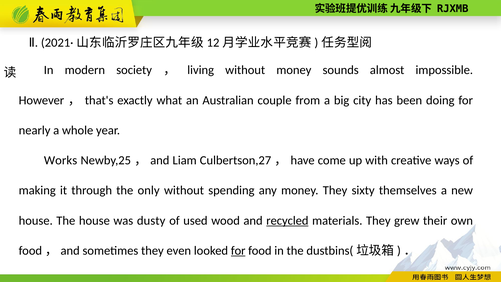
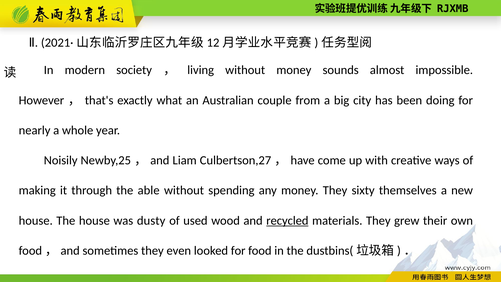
Works: Works -> Noisily
only: only -> able
for at (238, 250) underline: present -> none
